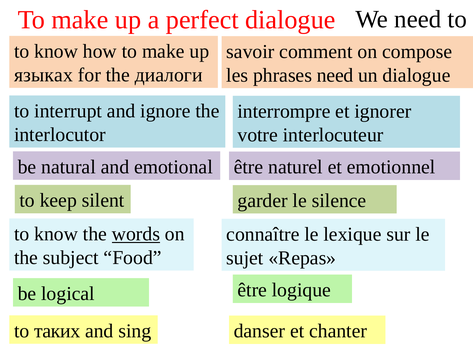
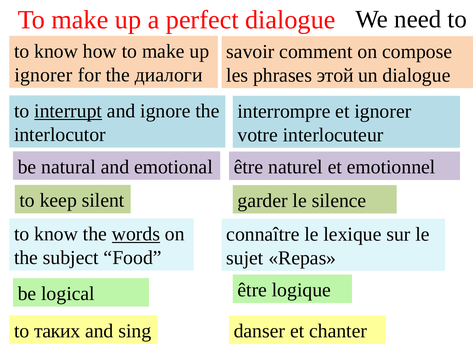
языках at (43, 75): языках -> ignorer
phrases need: need -> этой
interrupt underline: none -> present
